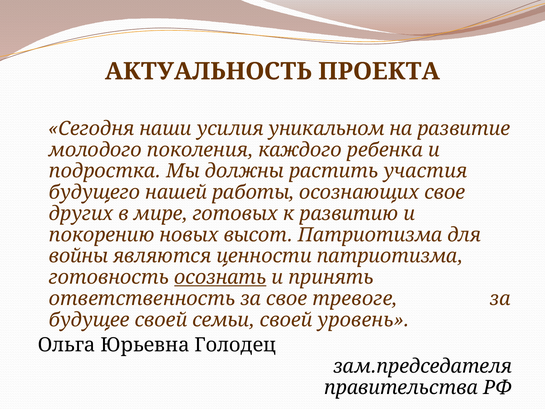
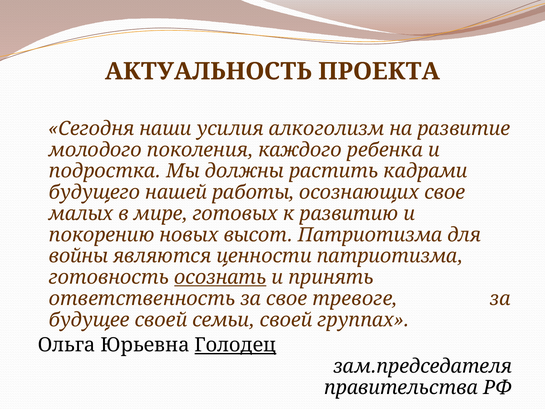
уникальном: уникальном -> алкоголизм
участия: участия -> кадрами
других: других -> малых
уровень: уровень -> группах
Голодец underline: none -> present
